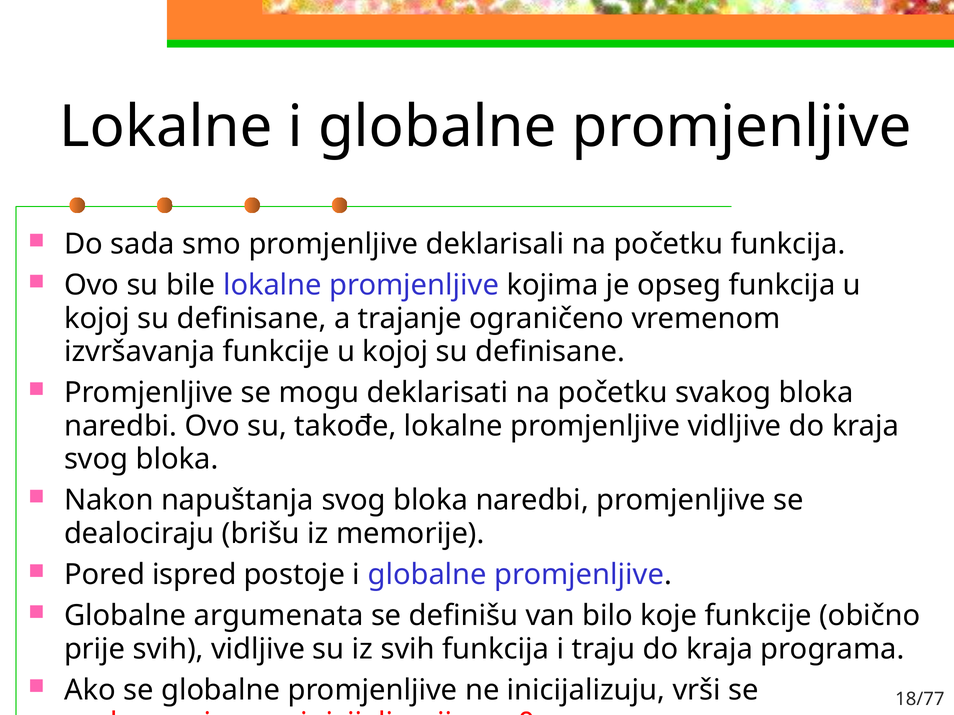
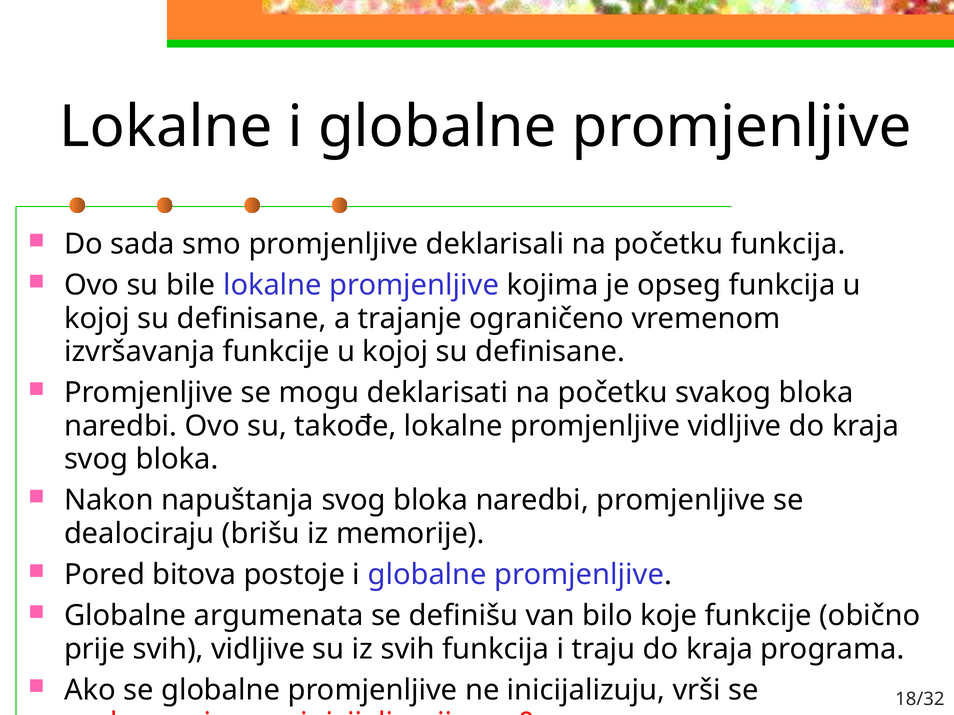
ispred: ispred -> bitova
18/77: 18/77 -> 18/32
